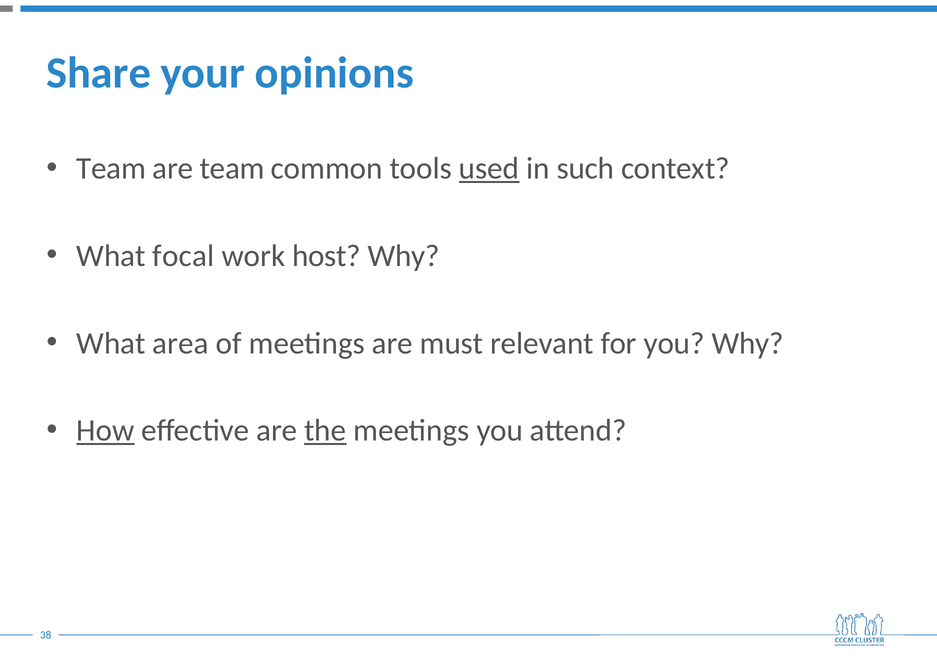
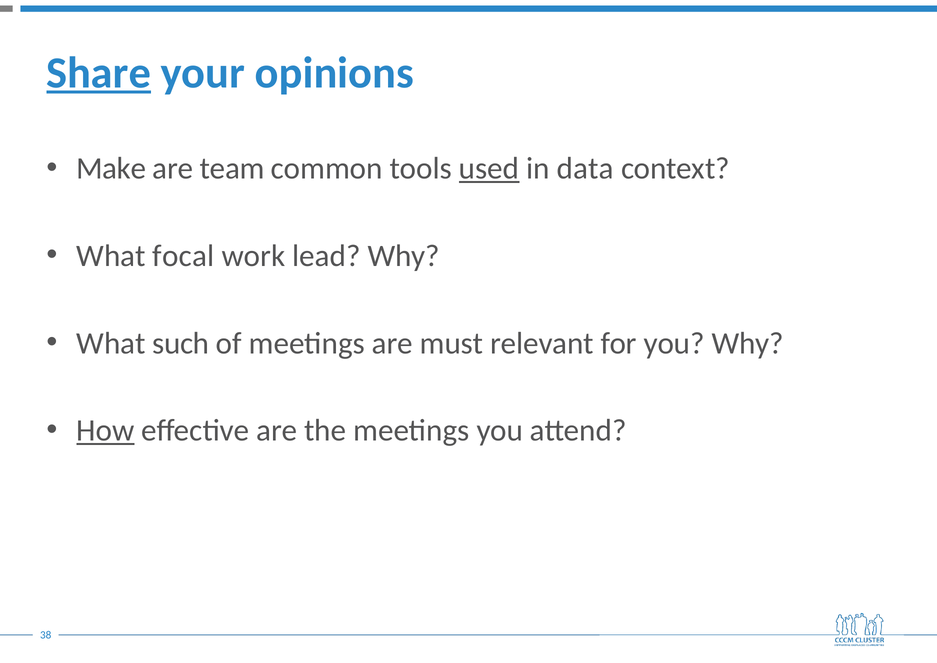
Share underline: none -> present
Team at (111, 168): Team -> Make
such: such -> data
host: host -> lead
area: area -> such
the underline: present -> none
